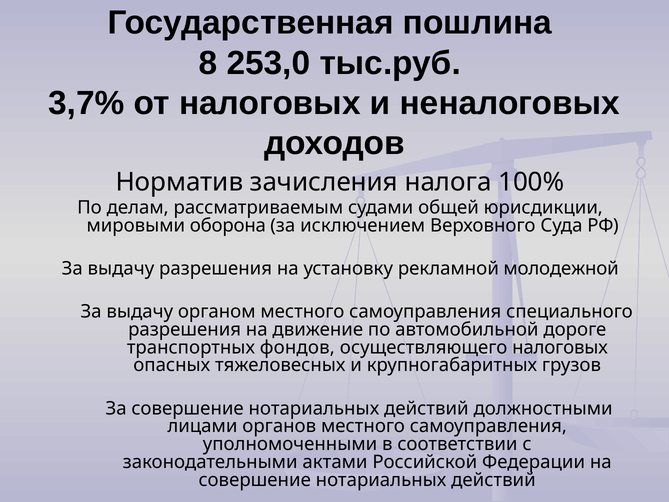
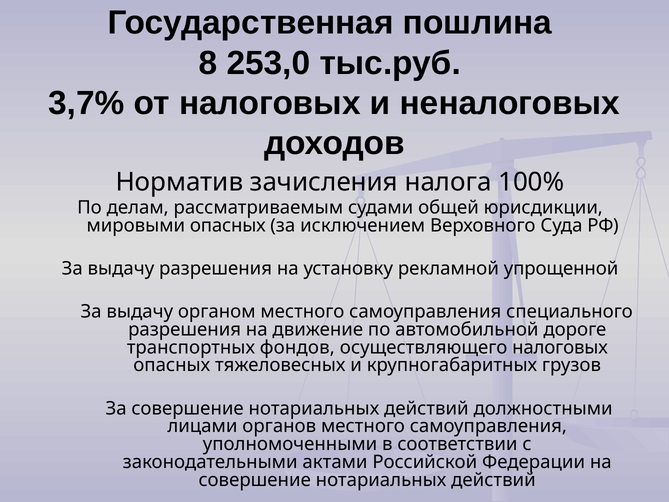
мировыми оборона: оборона -> опасных
молодежной: молодежной -> упрощенной
